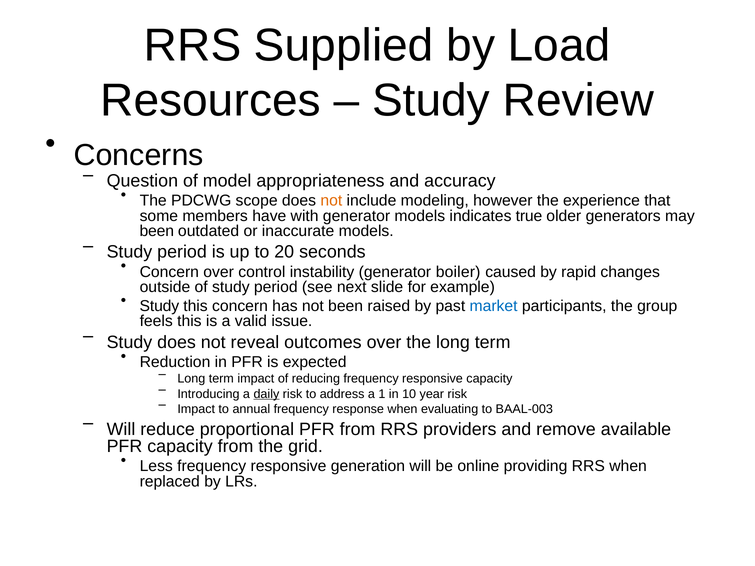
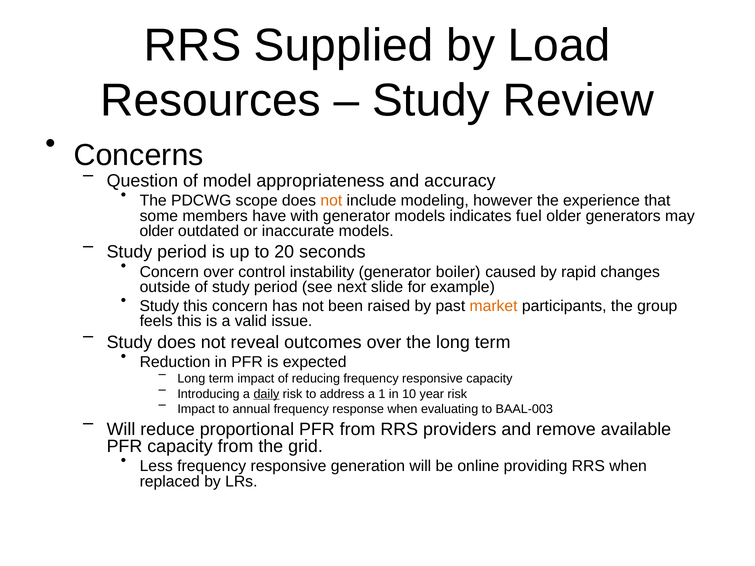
true: true -> fuel
been at (157, 231): been -> older
market colour: blue -> orange
